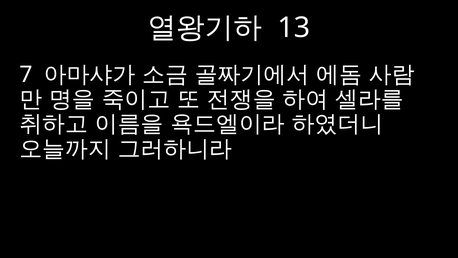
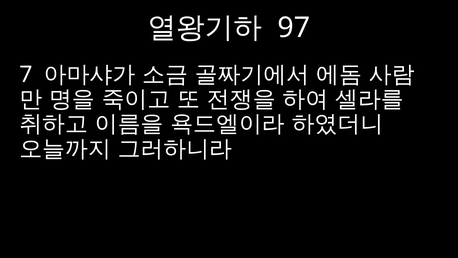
13: 13 -> 97
